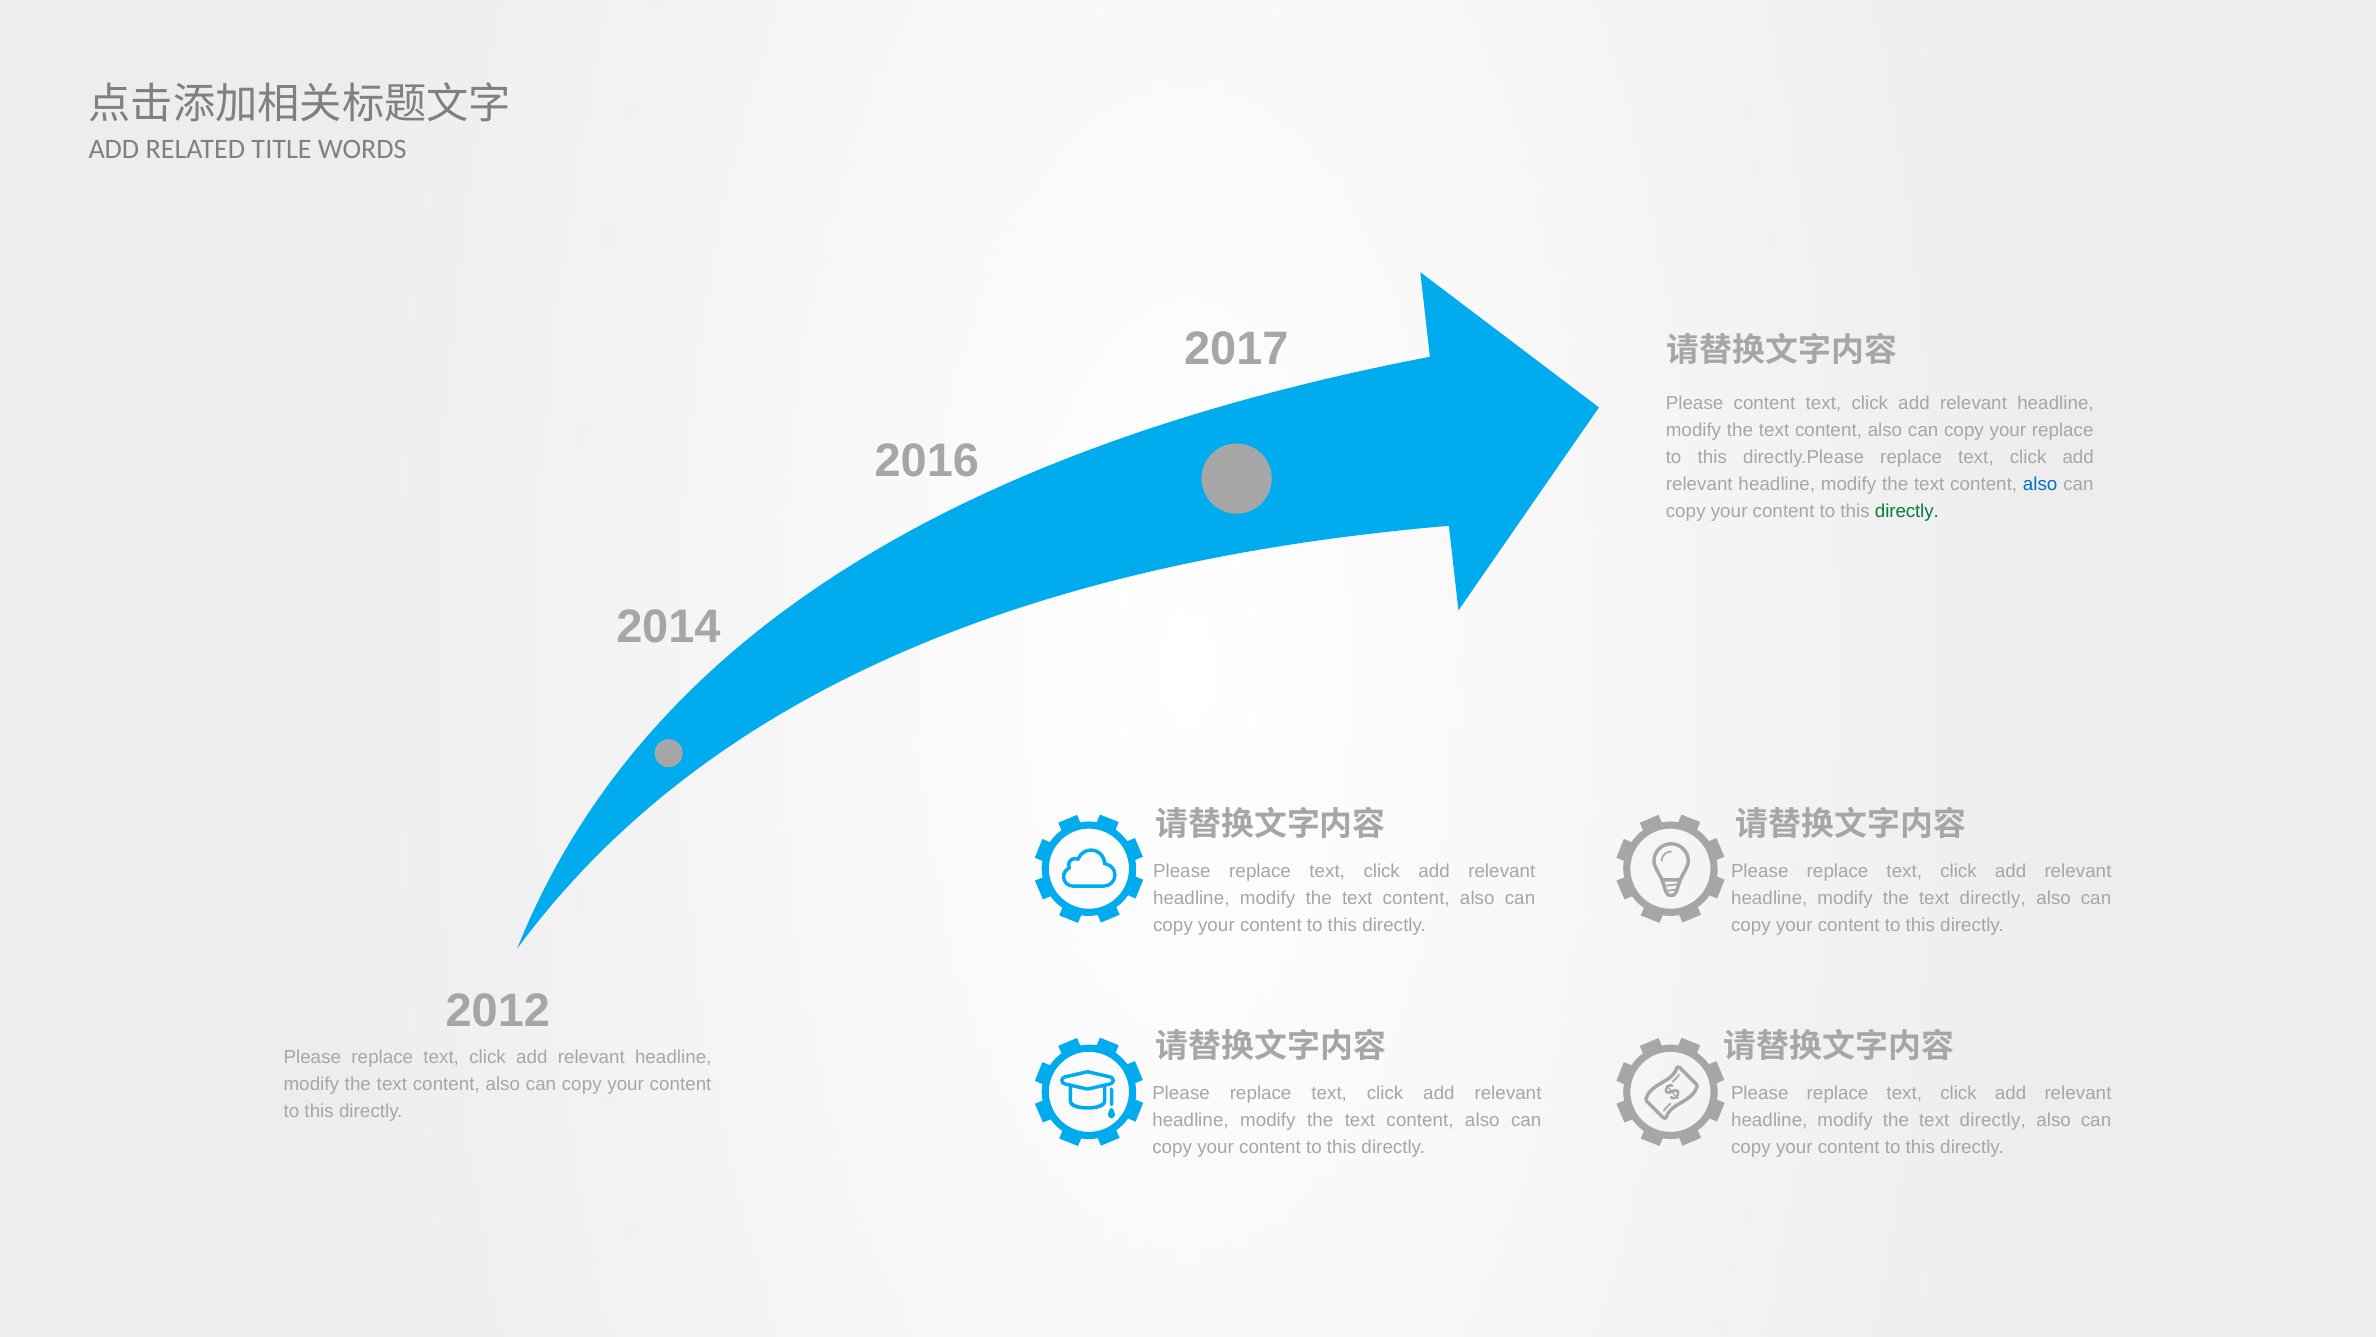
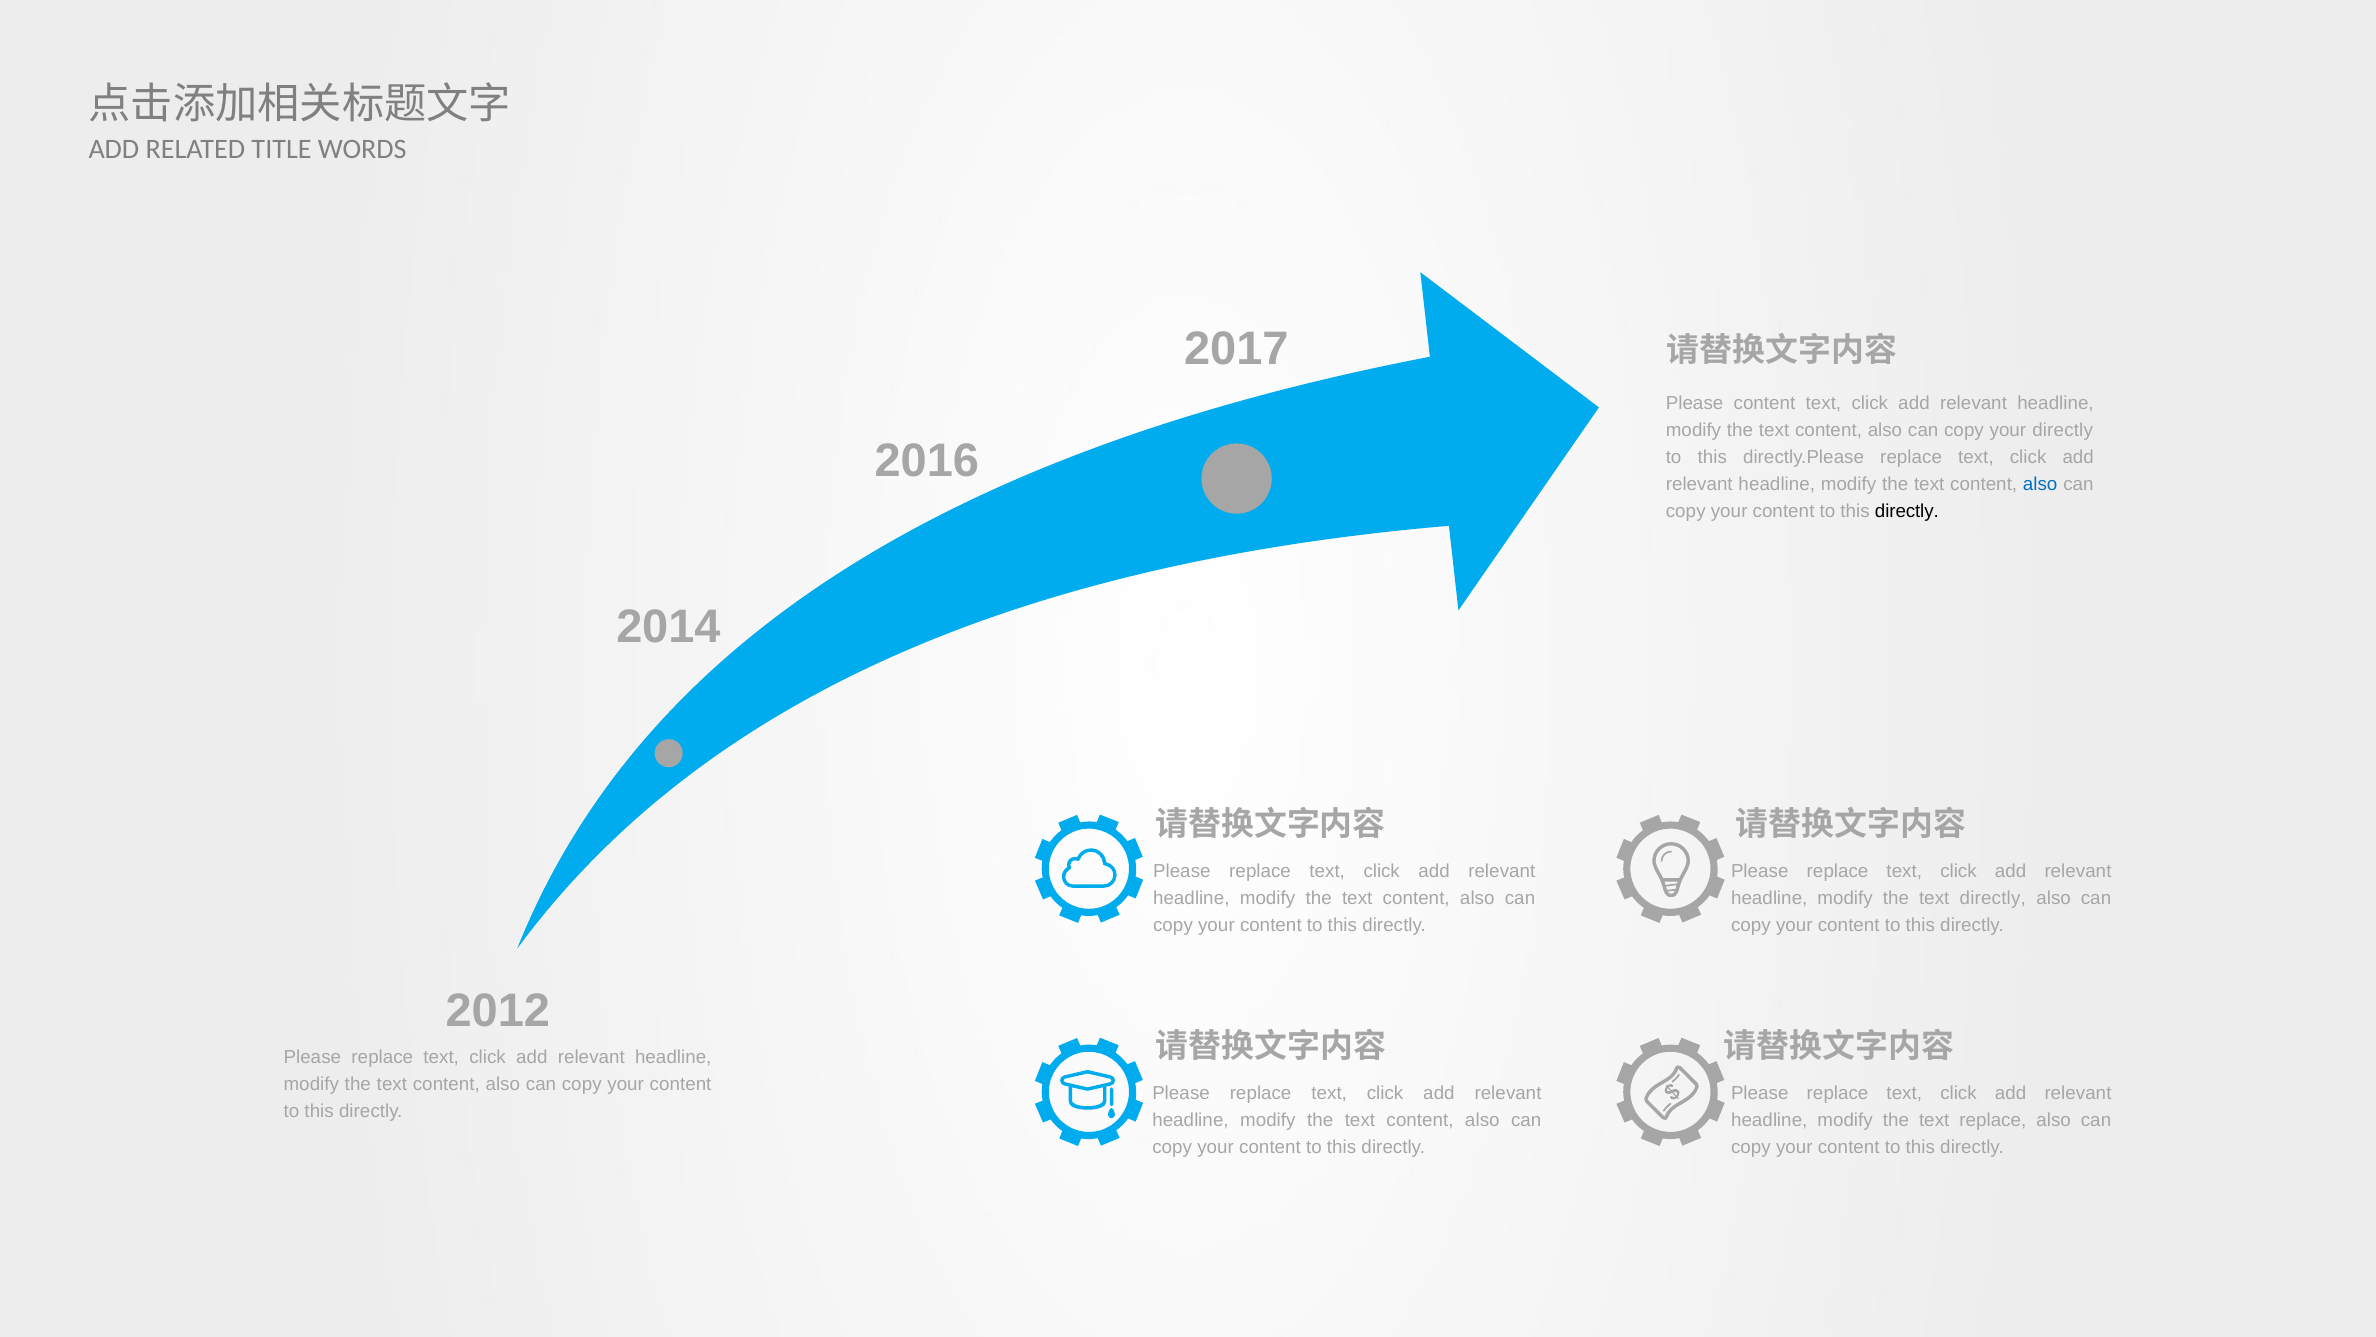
your replace: replace -> directly
directly at (1907, 511) colour: green -> black
directly at (1993, 1120): directly -> replace
